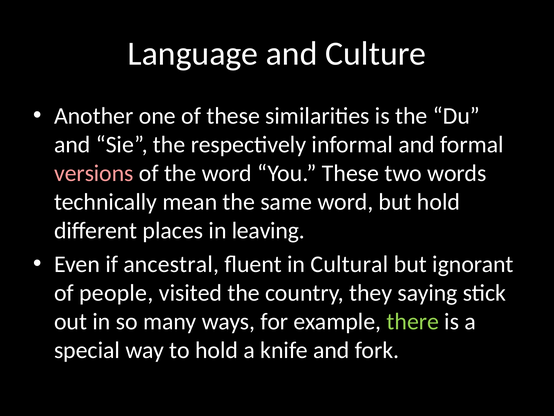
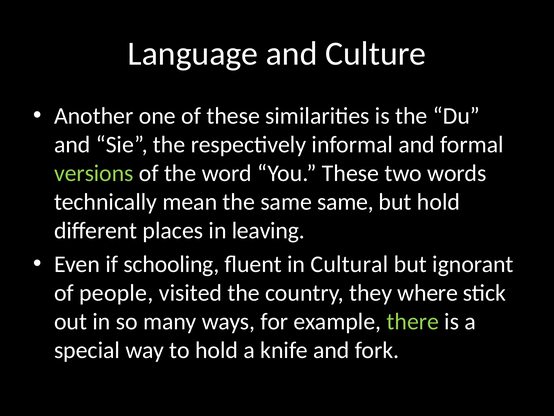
versions colour: pink -> light green
same word: word -> same
ancestral: ancestral -> schooling
saying: saying -> where
